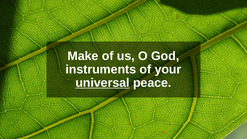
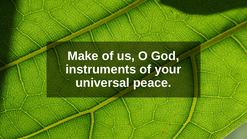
universal underline: present -> none
